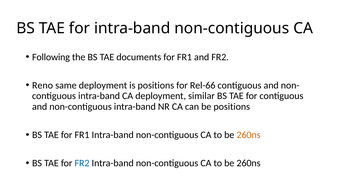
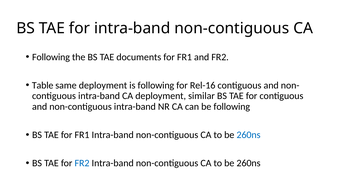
Reno: Reno -> Table
is positions: positions -> following
Rel-66: Rel-66 -> Rel-16
be positions: positions -> following
260ns at (249, 135) colour: orange -> blue
